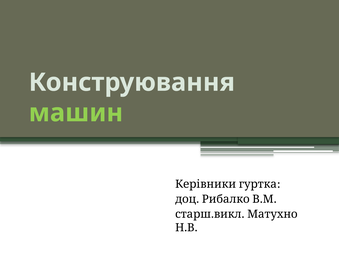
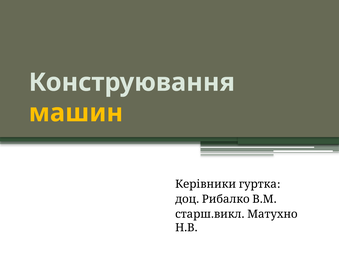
машин colour: light green -> yellow
